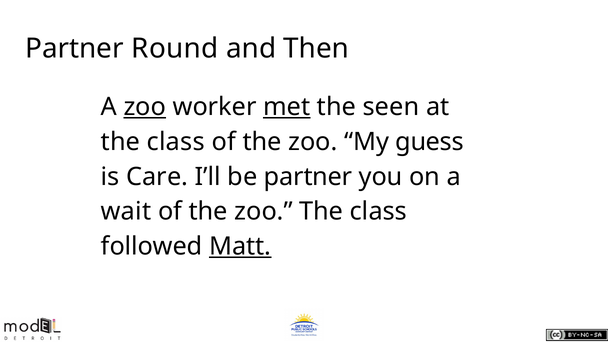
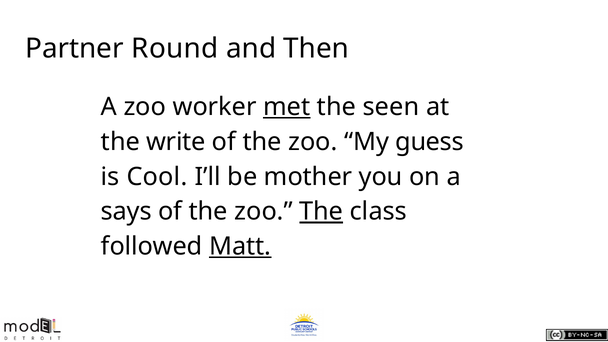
zoo at (145, 107) underline: present -> none
class at (176, 142): class -> write
Care: Care -> Cool
be partner: partner -> mother
wait: wait -> says
The at (321, 212) underline: none -> present
